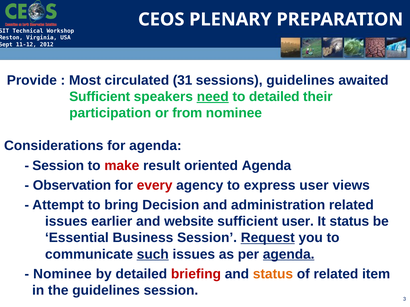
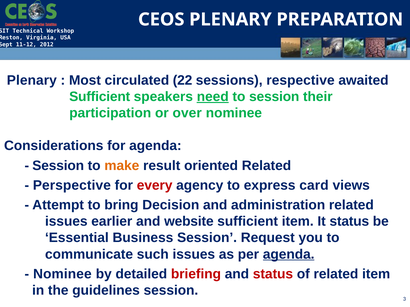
Provide at (32, 80): Provide -> Plenary
31: 31 -> 22
sessions guidelines: guidelines -> respective
to detailed: detailed -> session
from: from -> over
make colour: red -> orange
oriented Agenda: Agenda -> Related
Observation: Observation -> Perspective
express user: user -> card
sufficient user: user -> item
Request underline: present -> none
such underline: present -> none
status at (273, 274) colour: orange -> red
